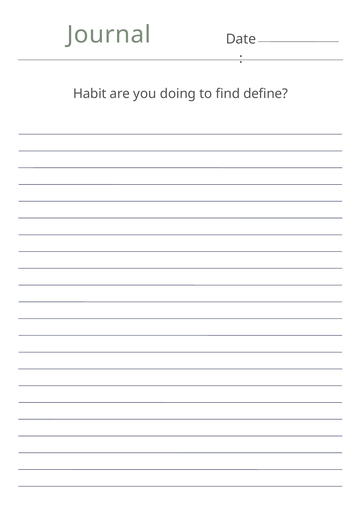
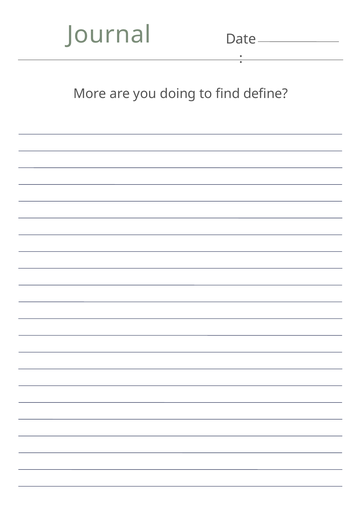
Habit: Habit -> More
